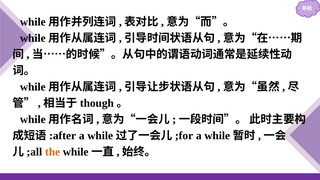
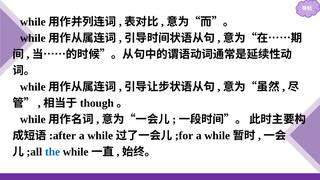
the colour: orange -> blue
